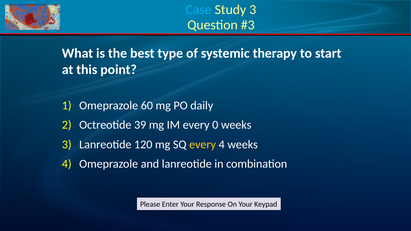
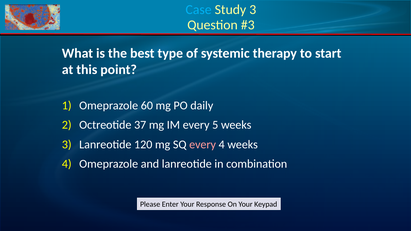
39: 39 -> 37
0: 0 -> 5
every at (203, 145) colour: yellow -> pink
